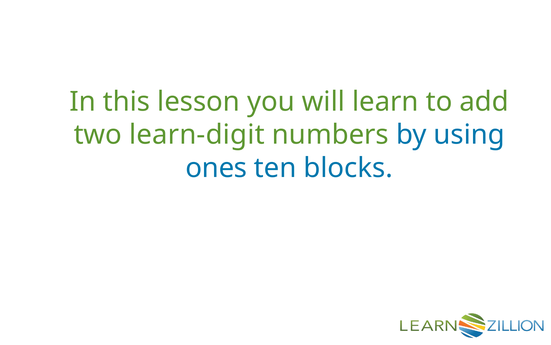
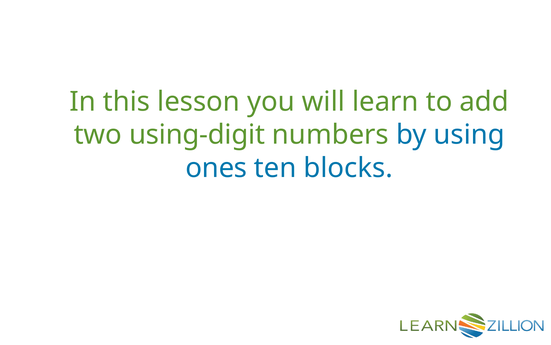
learn-digit: learn-digit -> using-digit
